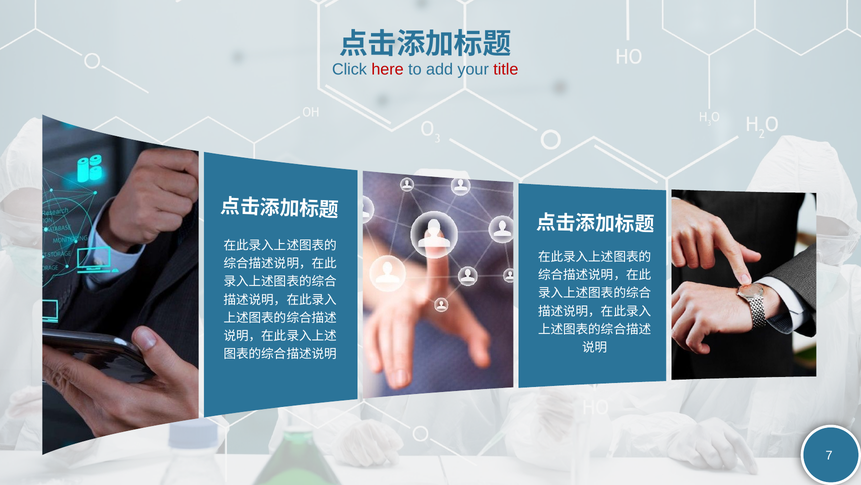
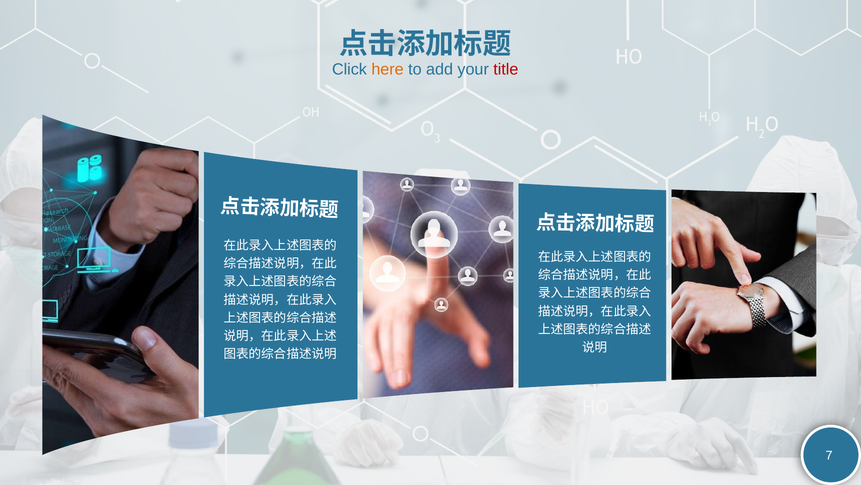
here colour: red -> orange
